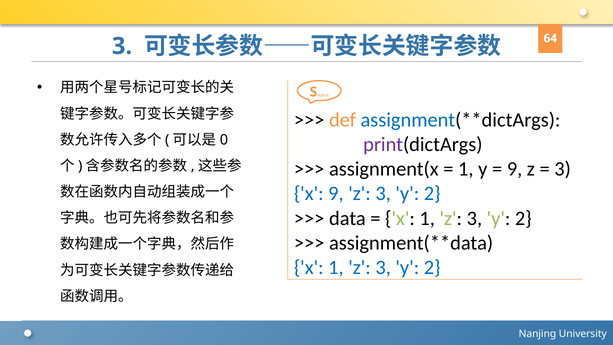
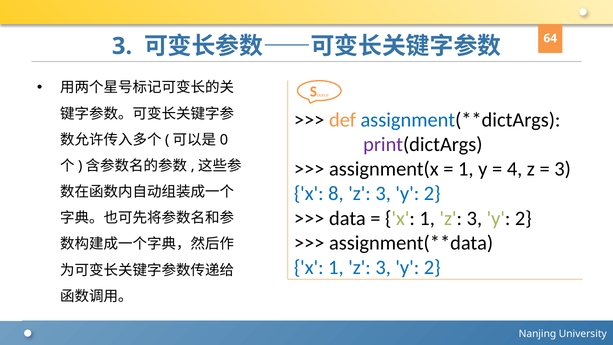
9 at (515, 169): 9 -> 4
x 9: 9 -> 8
